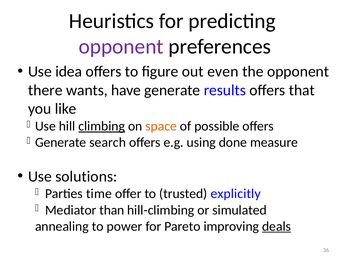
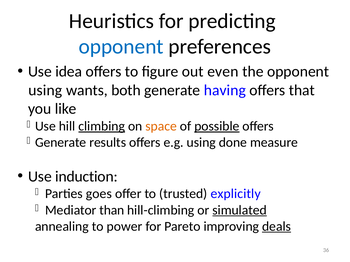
opponent at (121, 47) colour: purple -> blue
there at (45, 90): there -> using
have: have -> both
results: results -> having
possible underline: none -> present
search: search -> results
solutions: solutions -> induction
time: time -> goes
simulated underline: none -> present
